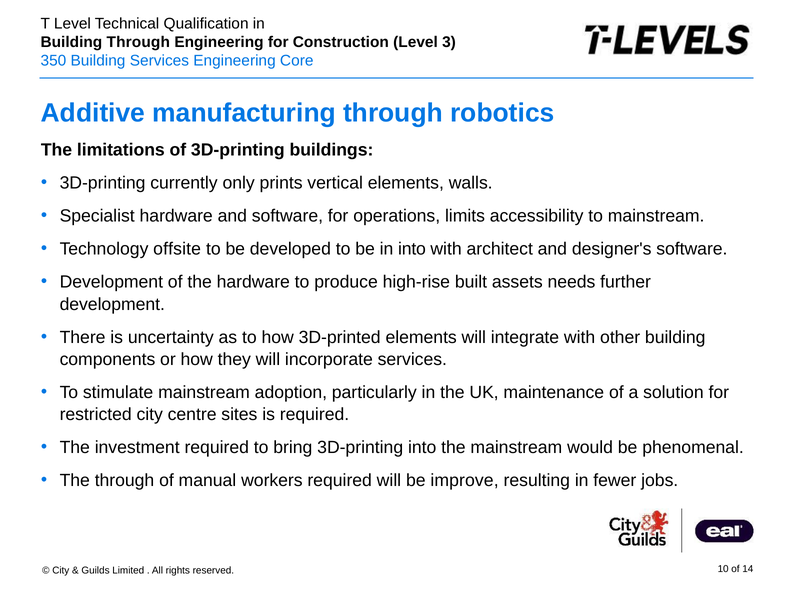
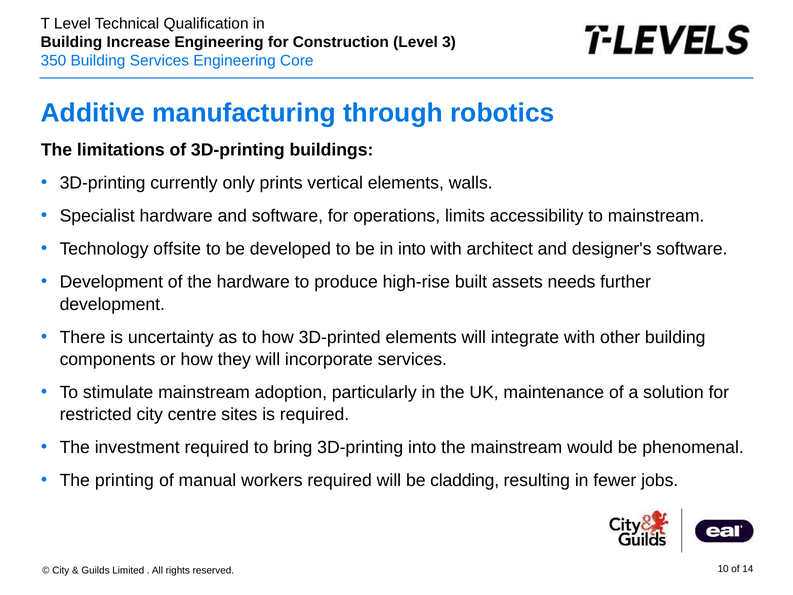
Building Through: Through -> Increase
The through: through -> printing
improve: improve -> cladding
